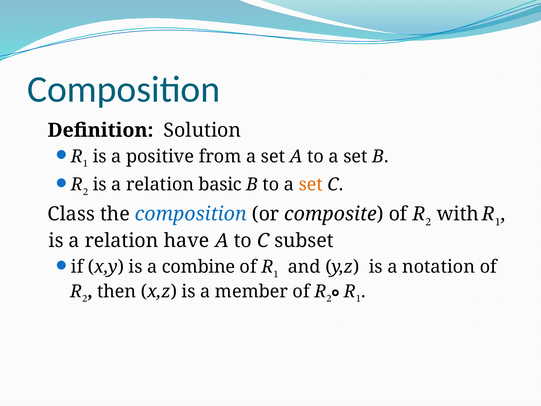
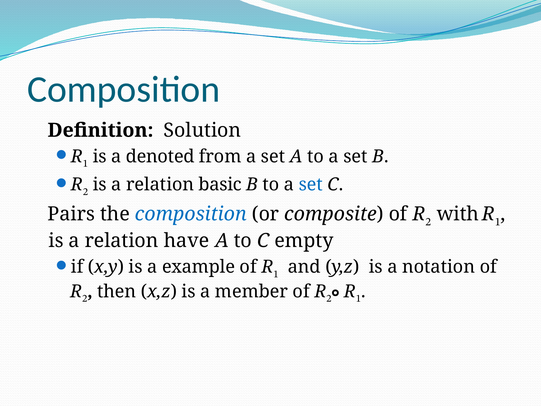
positive: positive -> denoted
set at (311, 185) colour: orange -> blue
Class: Class -> Pairs
subset: subset -> empty
combine: combine -> example
